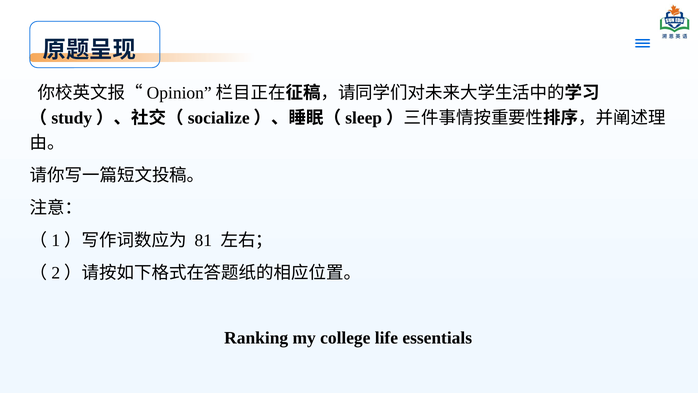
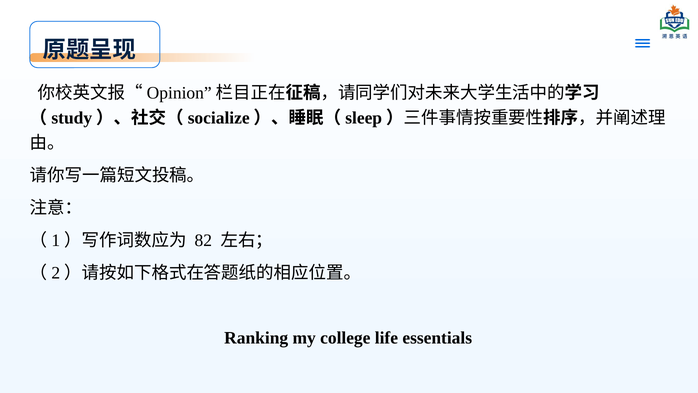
81: 81 -> 82
